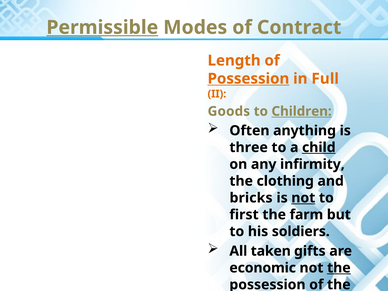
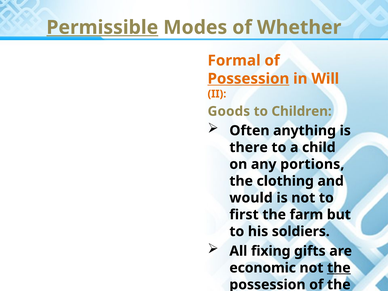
Contract: Contract -> Whether
Length: Length -> Formal
Full: Full -> Will
Children underline: present -> none
three: three -> there
child at (319, 147) underline: present -> none
infirmity: infirmity -> portions
bricks: bricks -> would
not at (303, 198) underline: present -> none
taken: taken -> fixing
